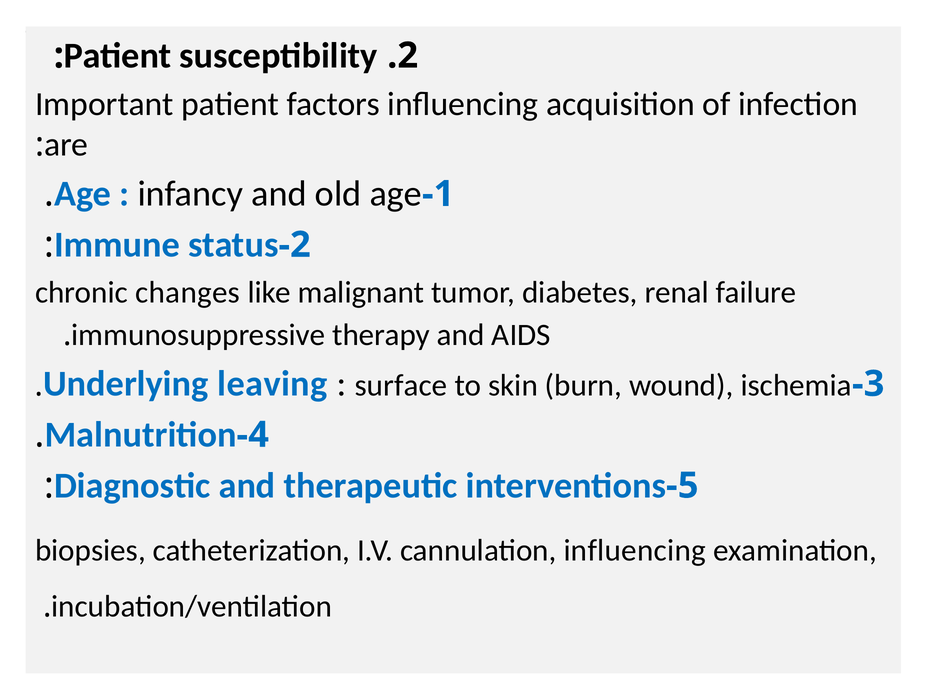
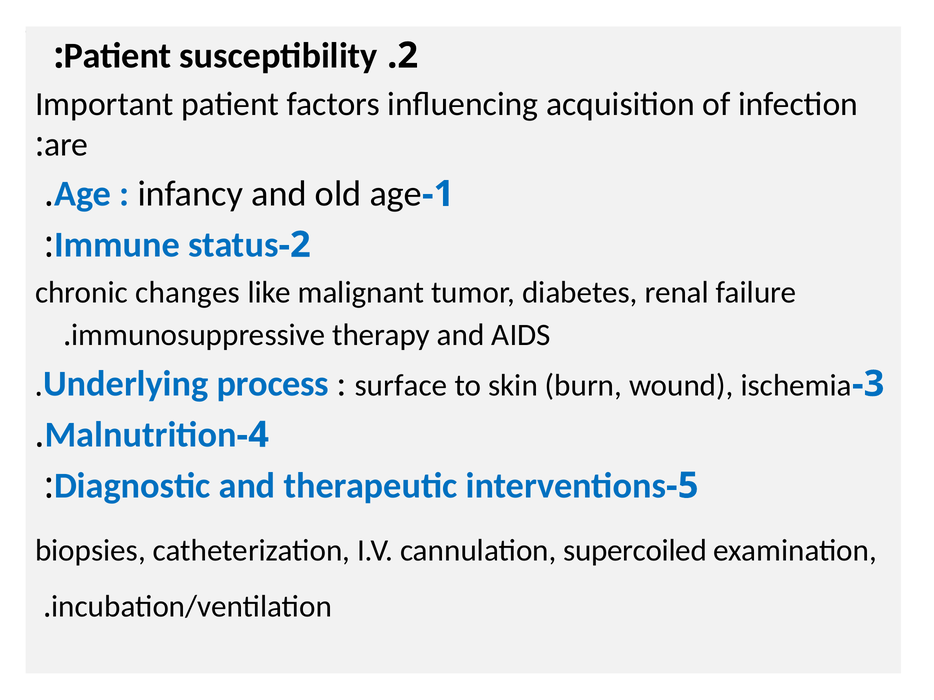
leaving: leaving -> process
cannulation influencing: influencing -> supercoiled
